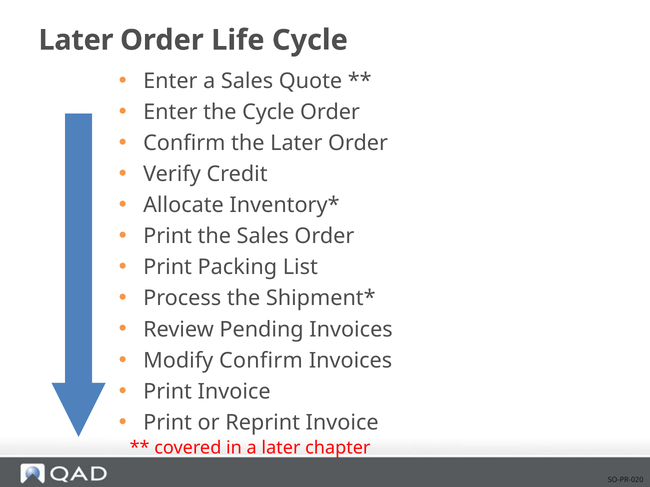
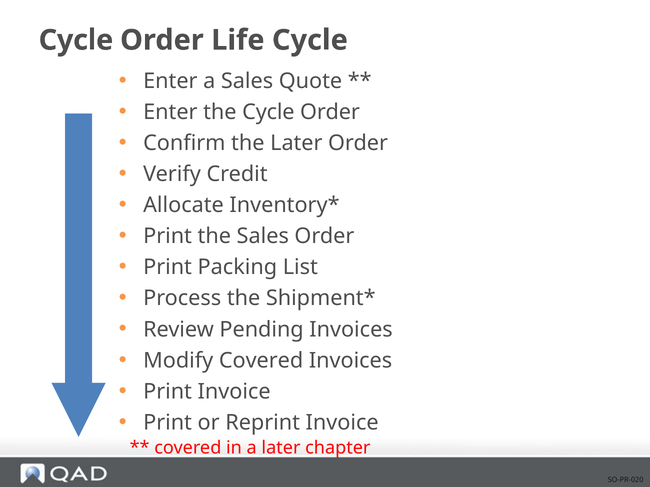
Later at (76, 40): Later -> Cycle
Modify Confirm: Confirm -> Covered
